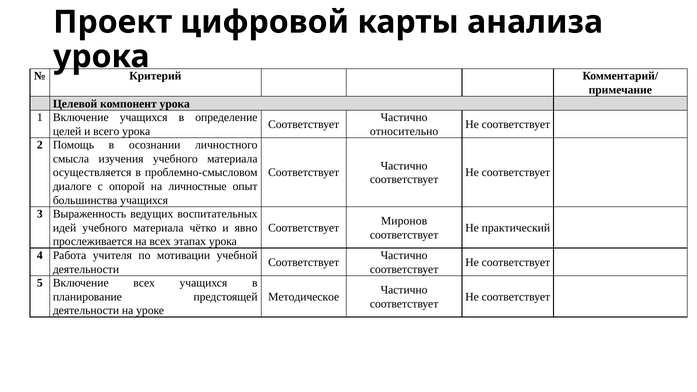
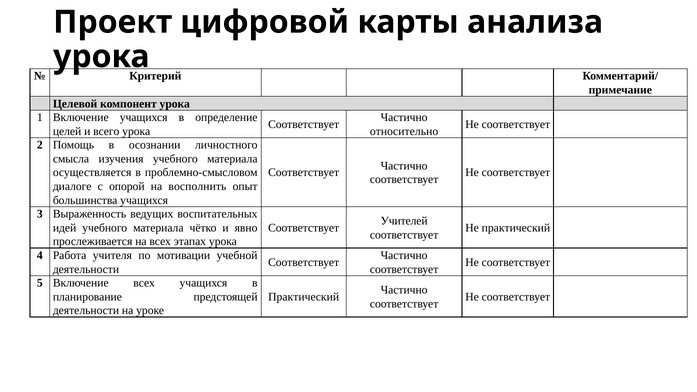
личностные: личностные -> восполнить
Миронов: Миронов -> Учителей
Методическое at (304, 297): Методическое -> Практический
